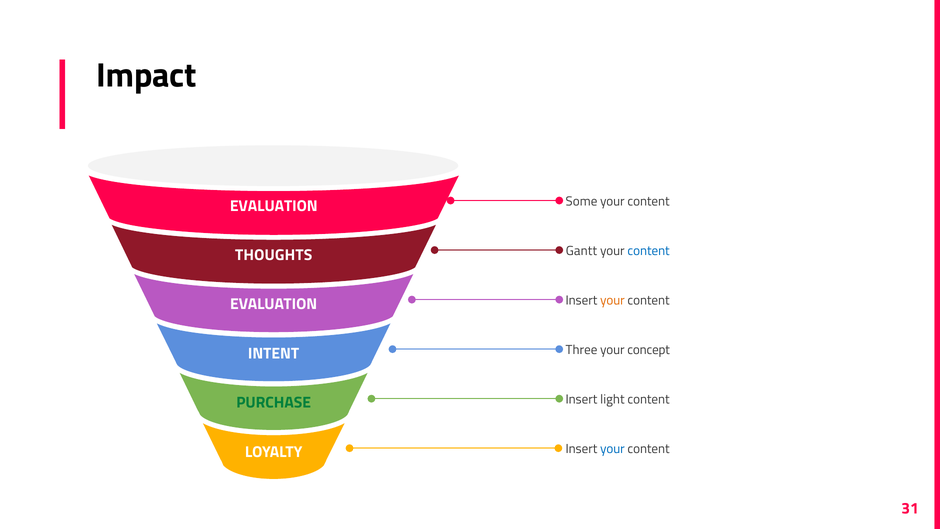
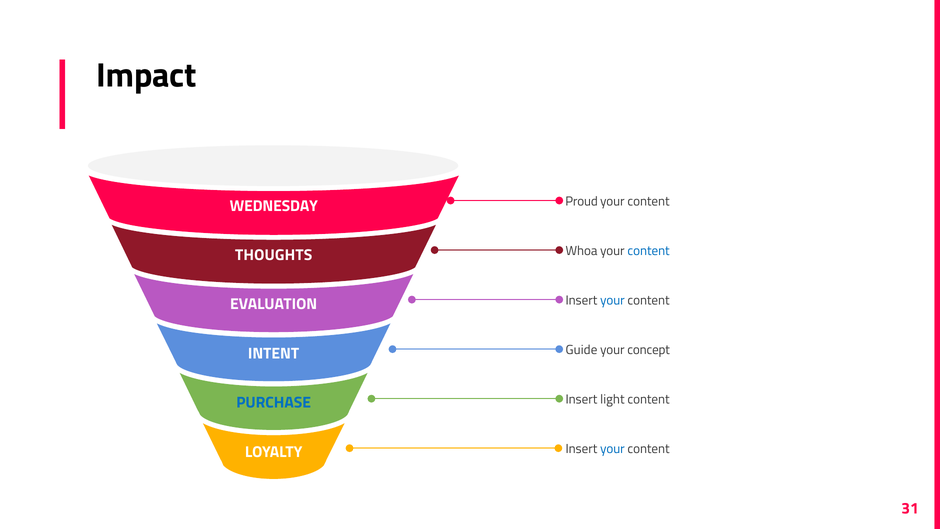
Some: Some -> Proud
EVALUATION at (274, 206): EVALUATION -> WEDNESDAY
Gantt: Gantt -> Whoa
your at (612, 300) colour: orange -> blue
Three: Three -> Guide
PURCHASE colour: green -> blue
